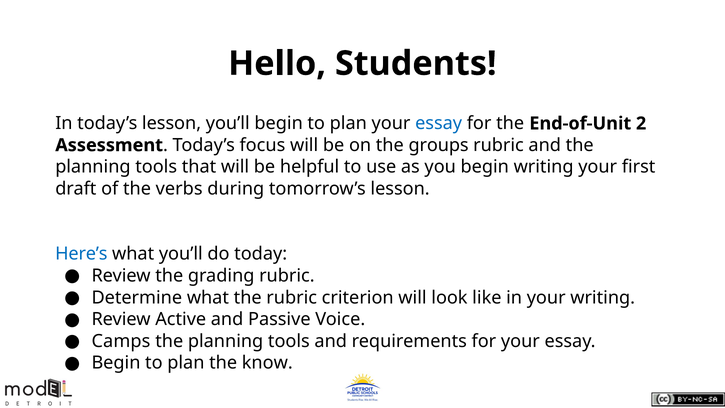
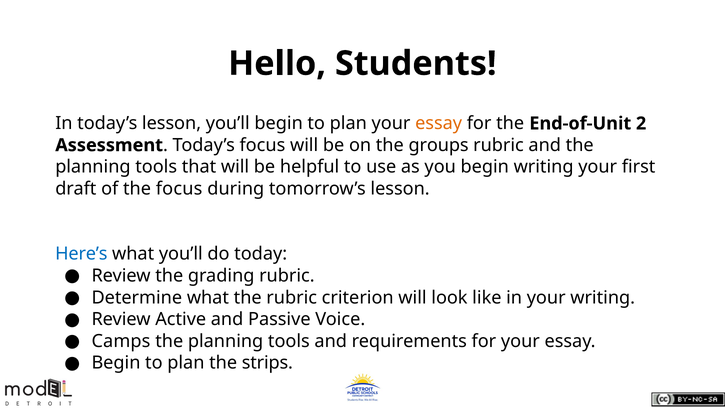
essay at (439, 123) colour: blue -> orange
the verbs: verbs -> focus
know: know -> strips
